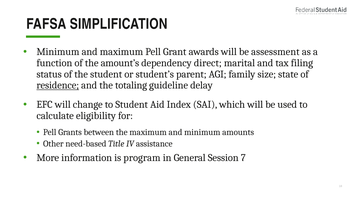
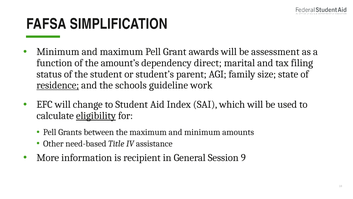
totaling: totaling -> schools
delay: delay -> work
eligibility underline: none -> present
program: program -> recipient
7: 7 -> 9
